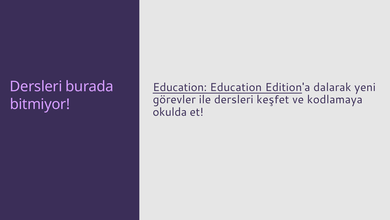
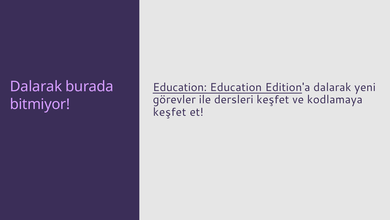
Dersleri at (36, 86): Dersleri -> Dalarak
okulda at (170, 112): okulda -> keşfet
